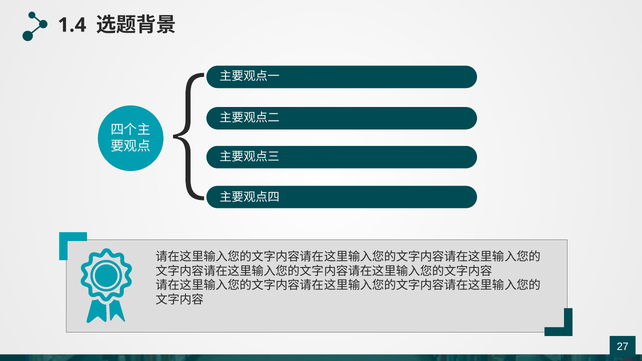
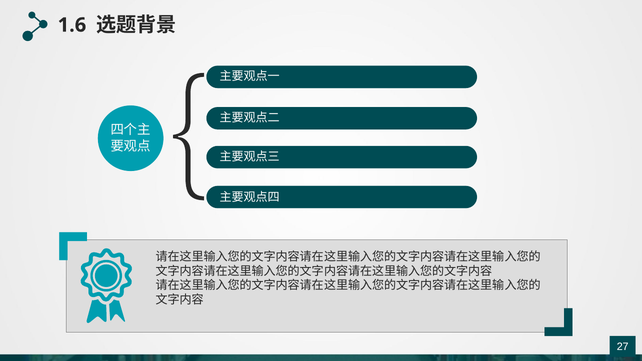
1.4: 1.4 -> 1.6
